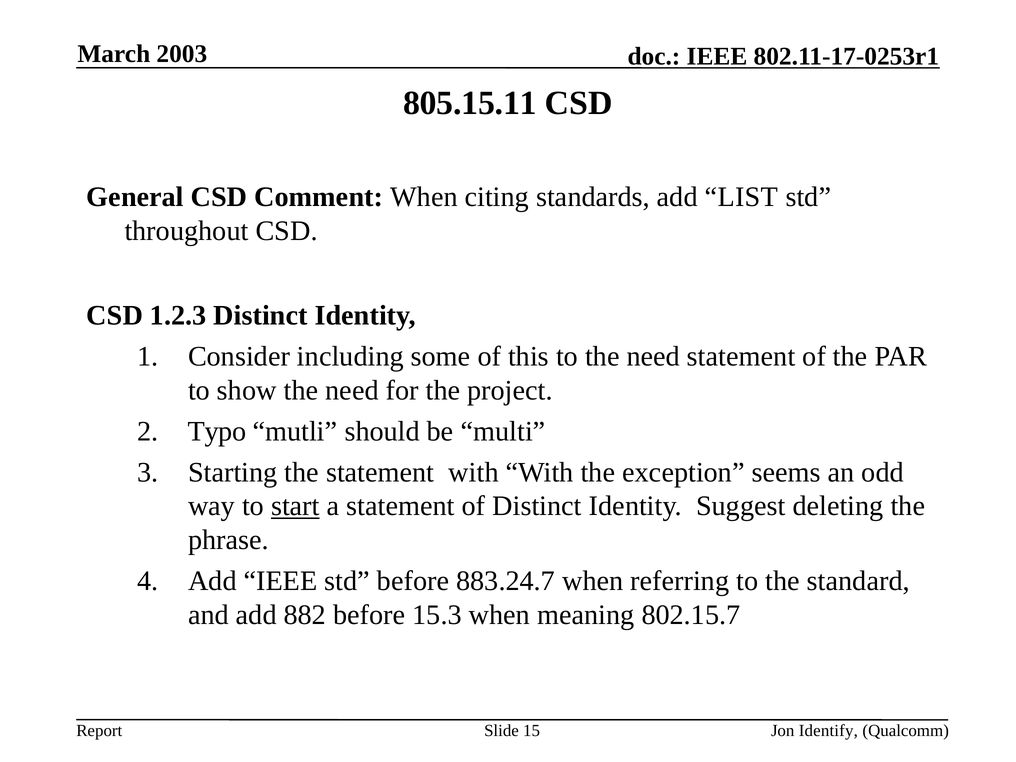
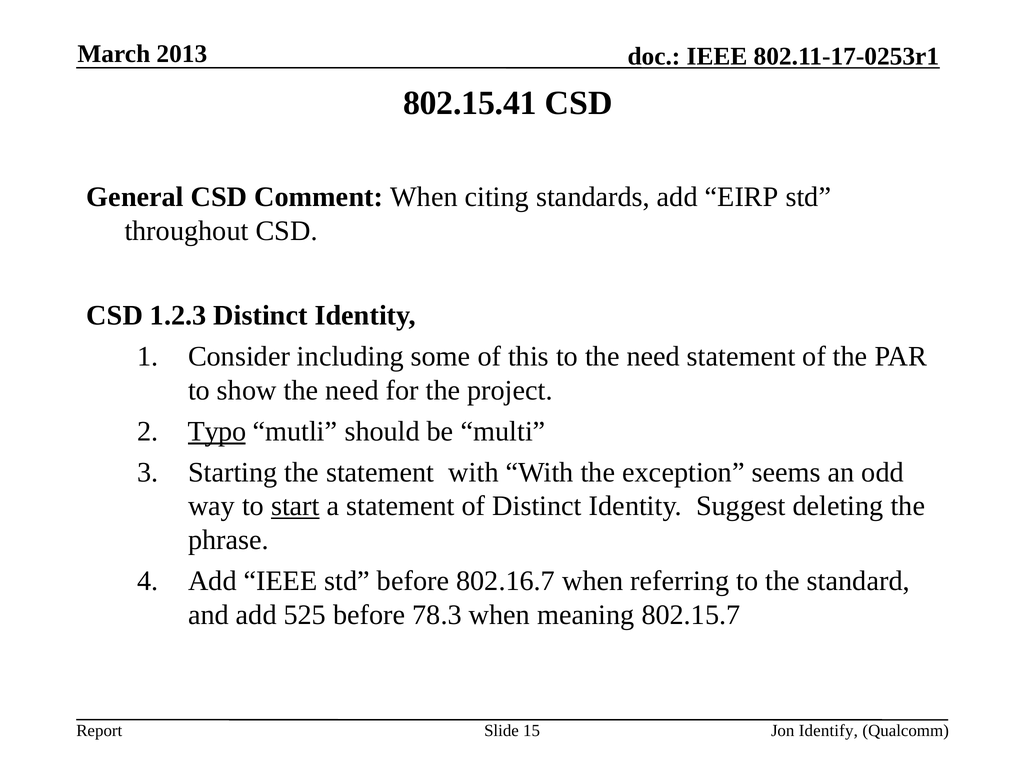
2003: 2003 -> 2013
805.15.11: 805.15.11 -> 802.15.41
LIST: LIST -> EIRP
Typo underline: none -> present
883.24.7: 883.24.7 -> 802.16.7
882: 882 -> 525
15.3: 15.3 -> 78.3
